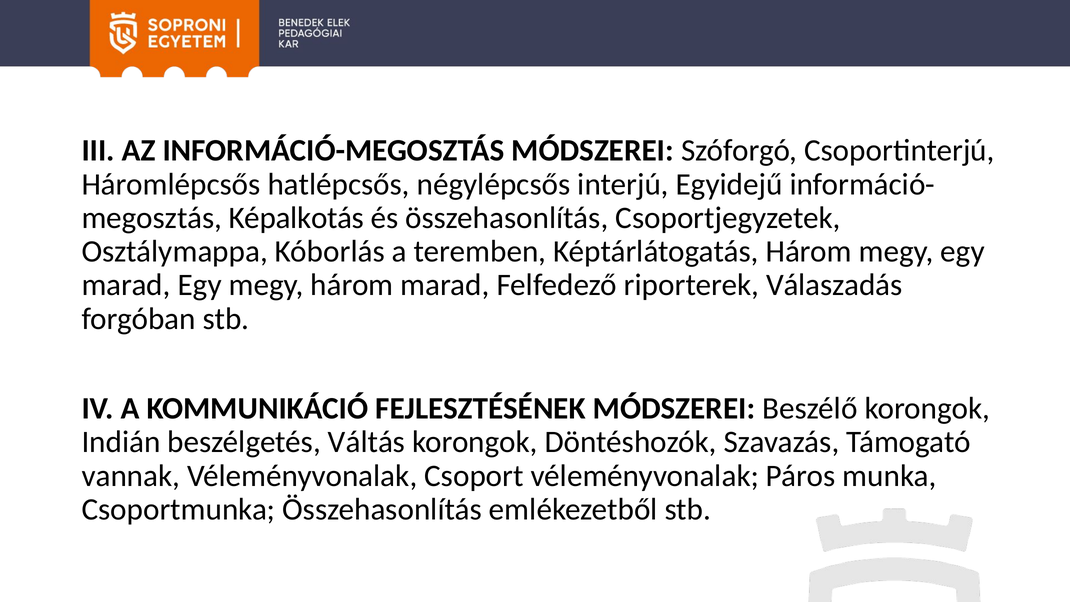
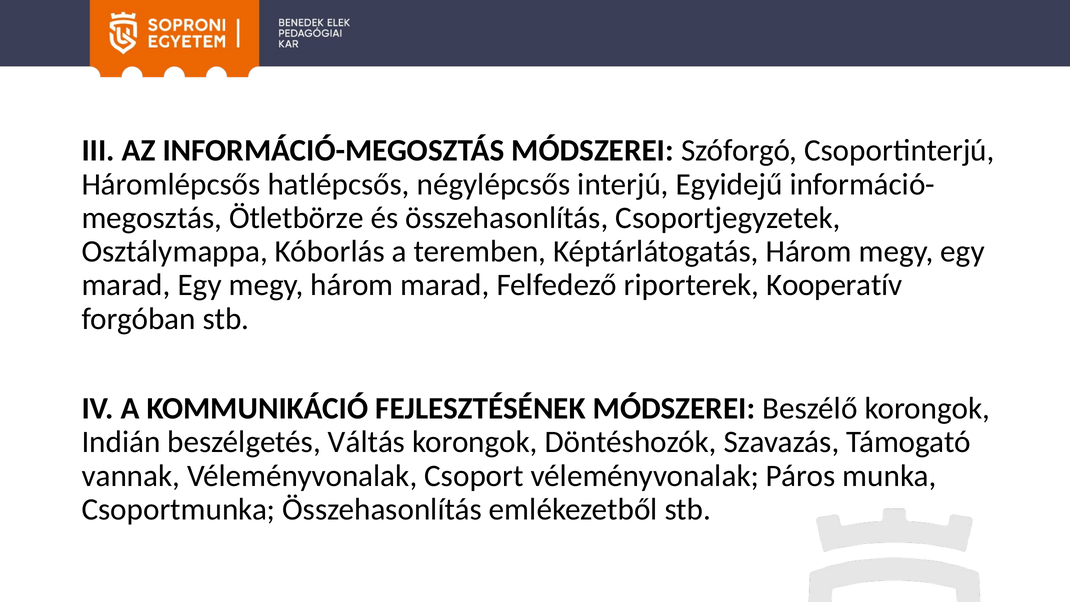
Képalkotás: Képalkotás -> Ötletbörze
Válaszadás: Válaszadás -> Kooperatív
